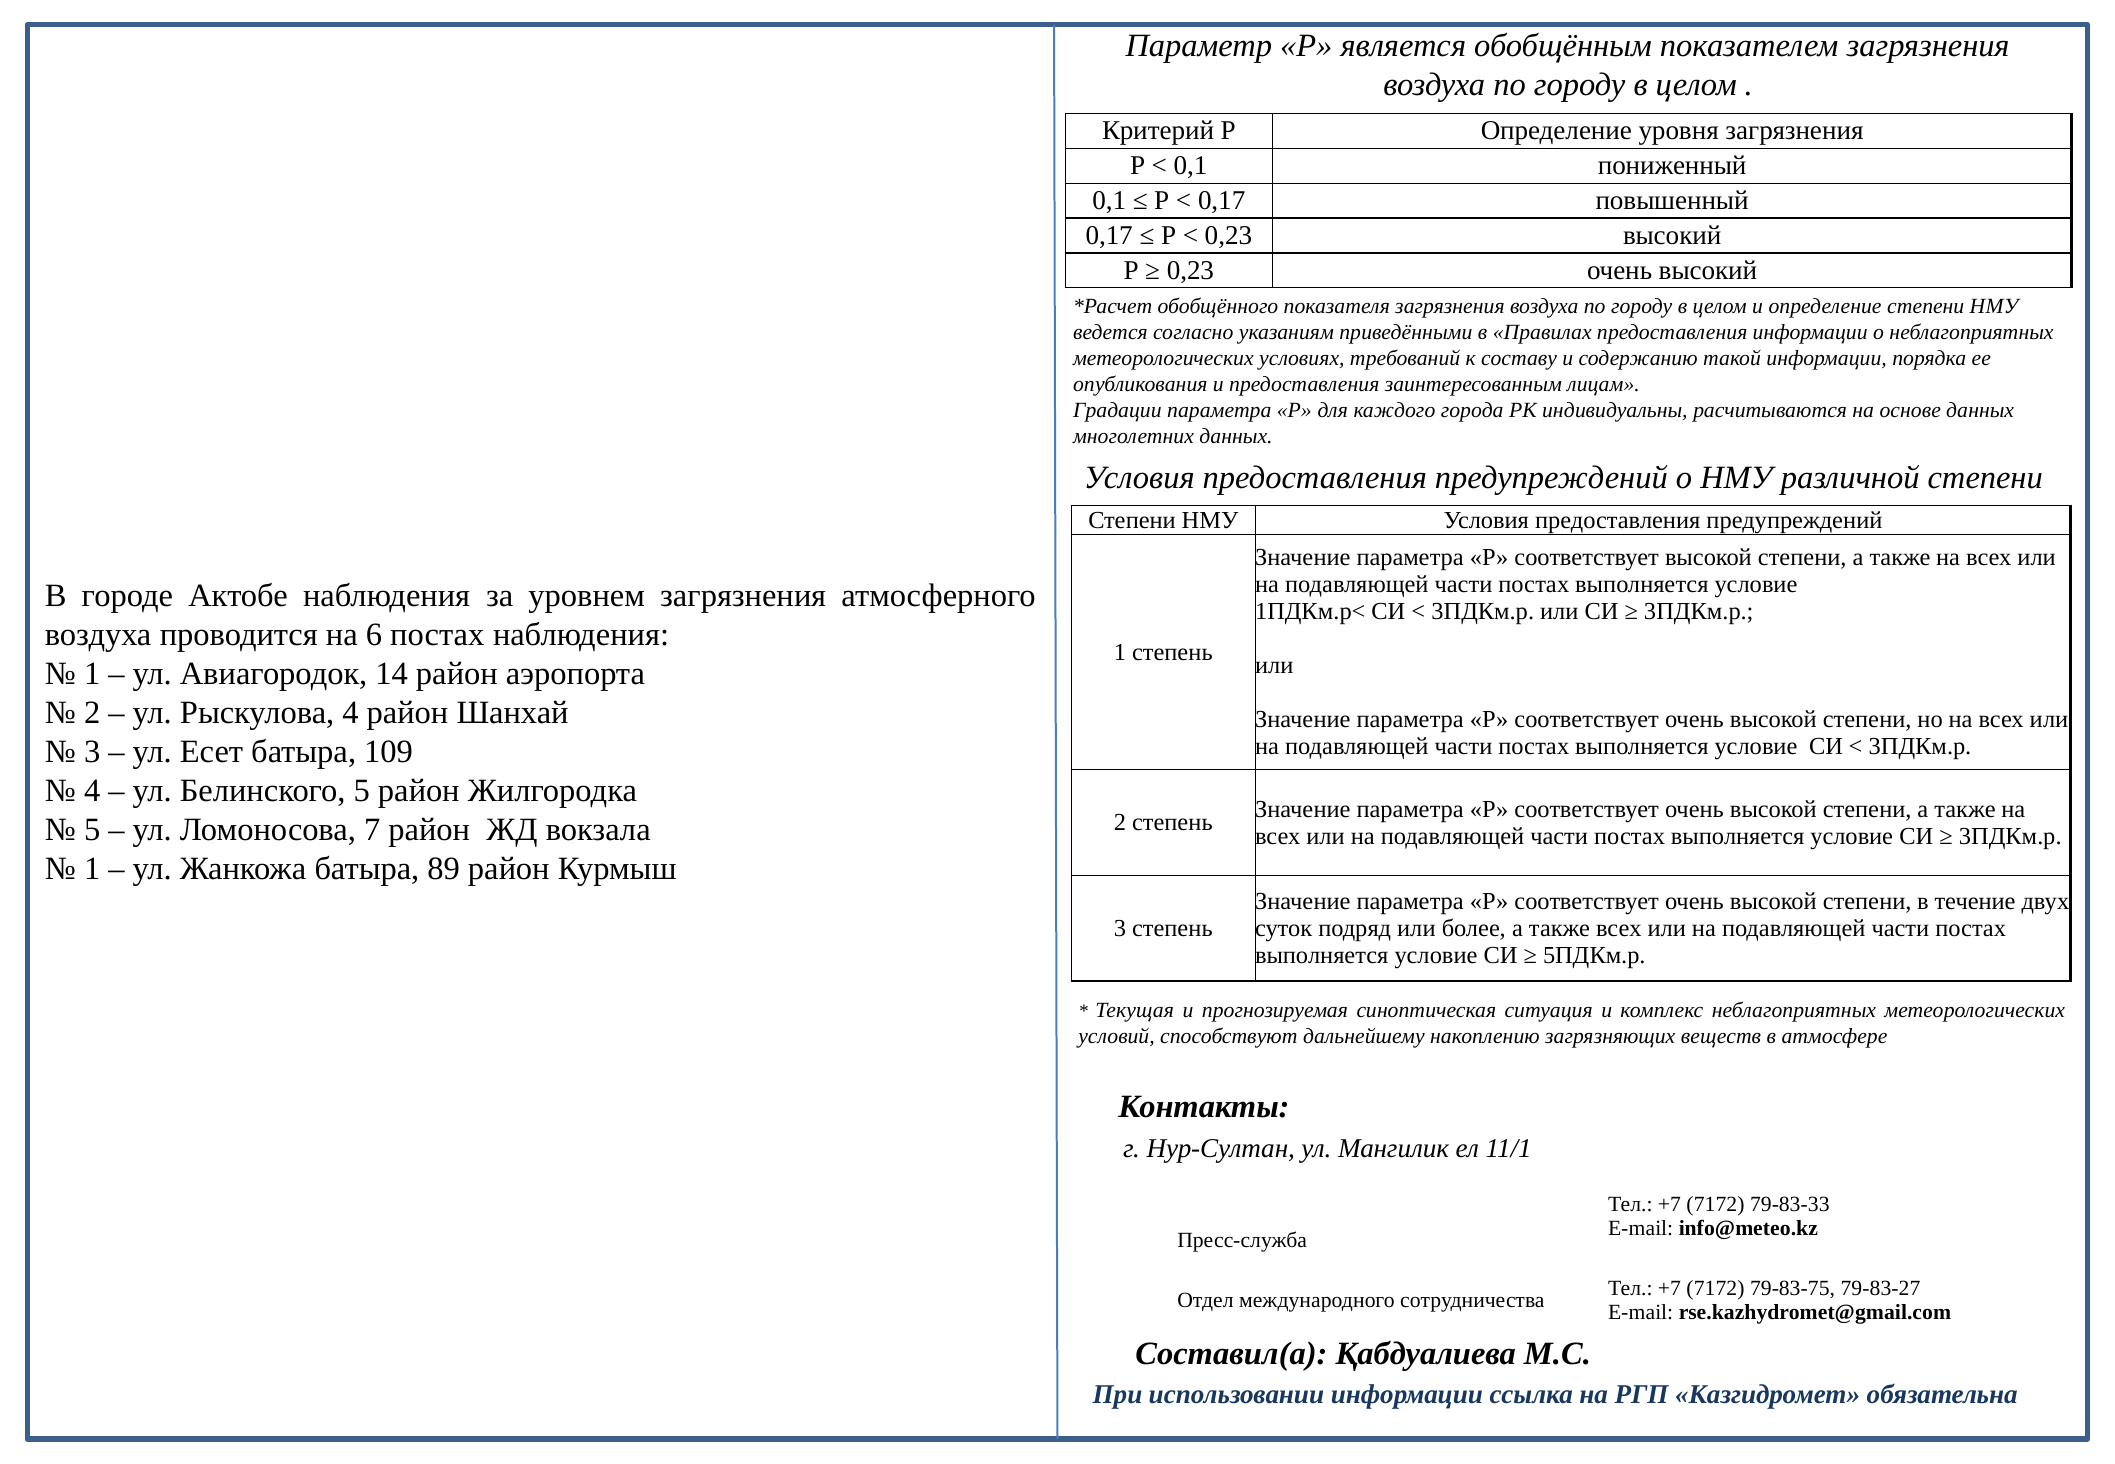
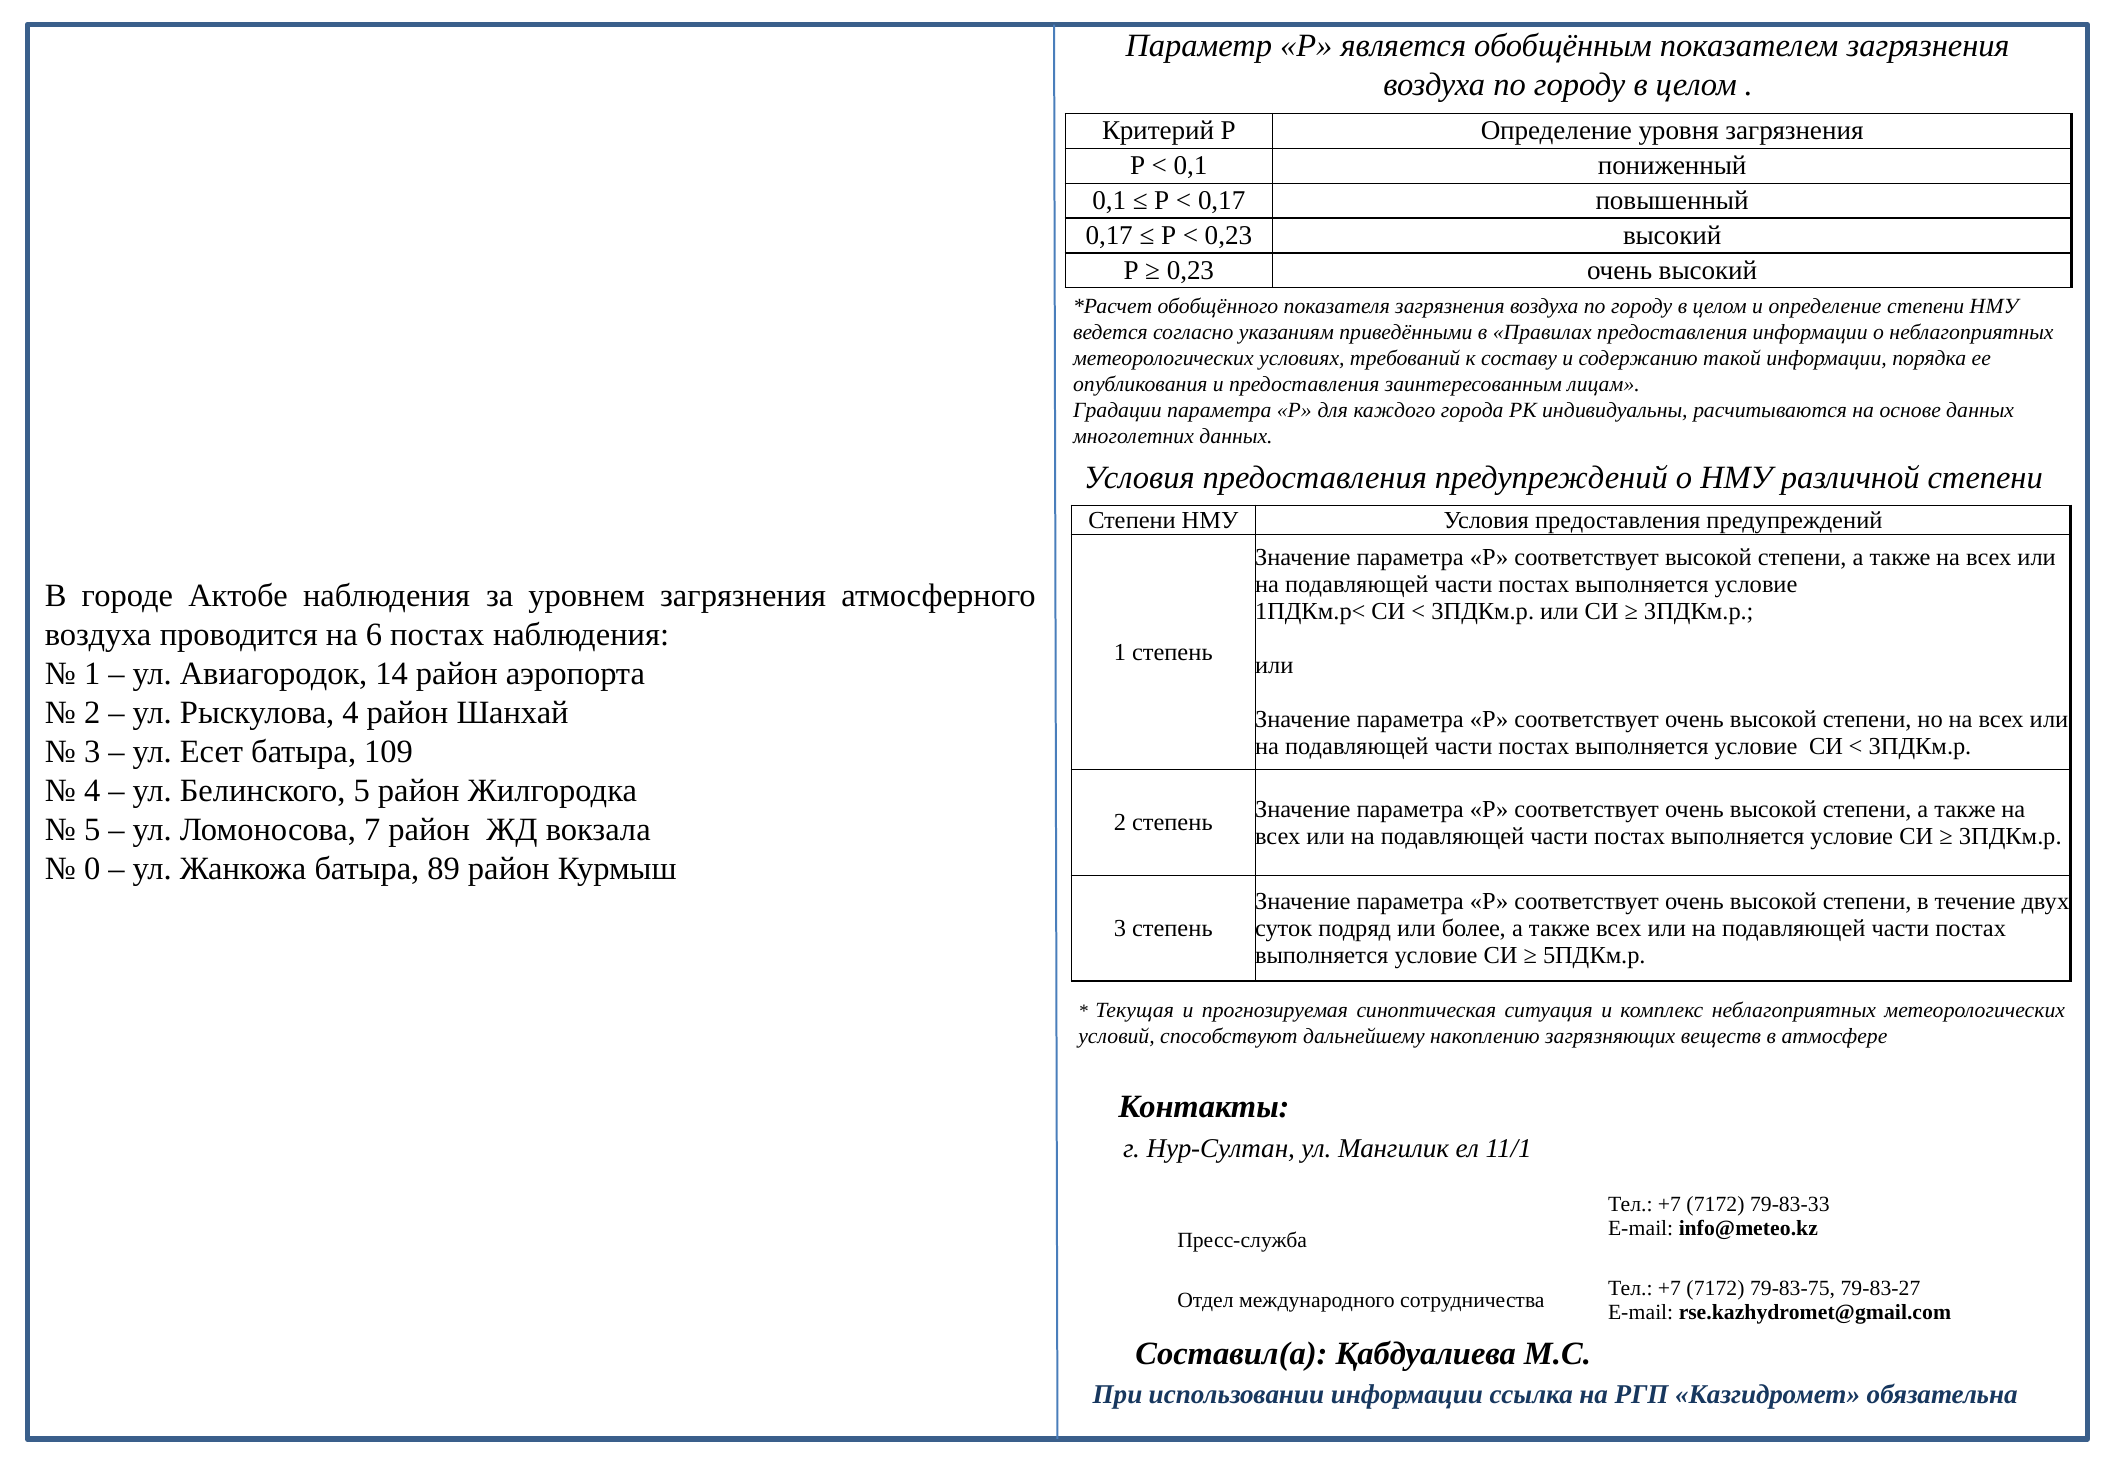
1 at (92, 869): 1 -> 0
